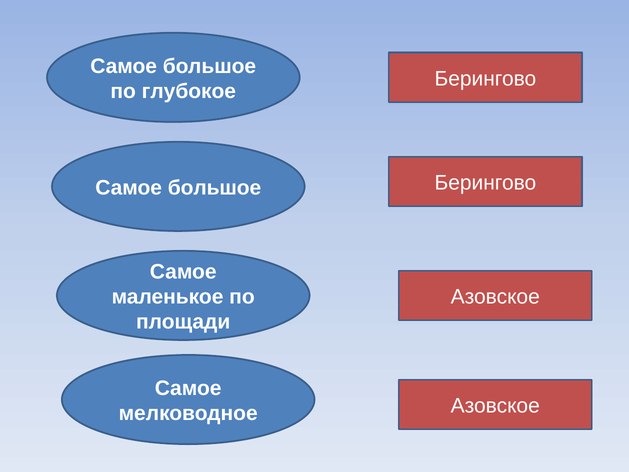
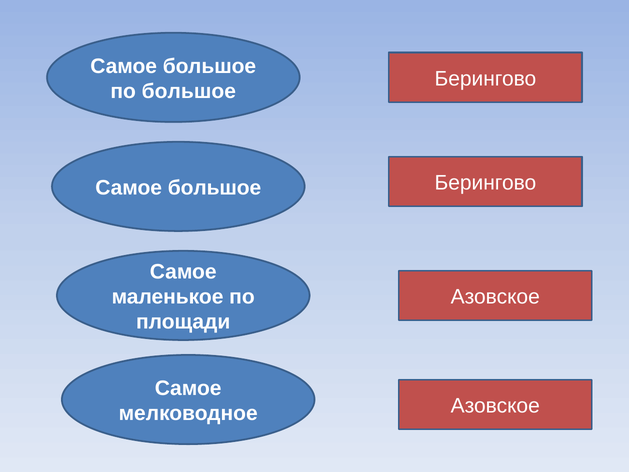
по глубокое: глубокое -> большое
